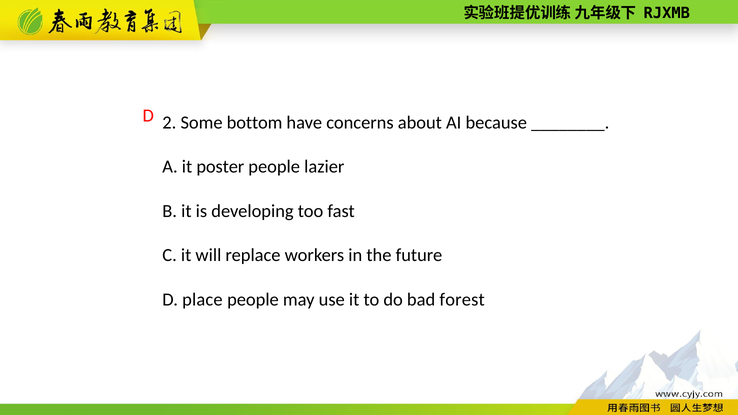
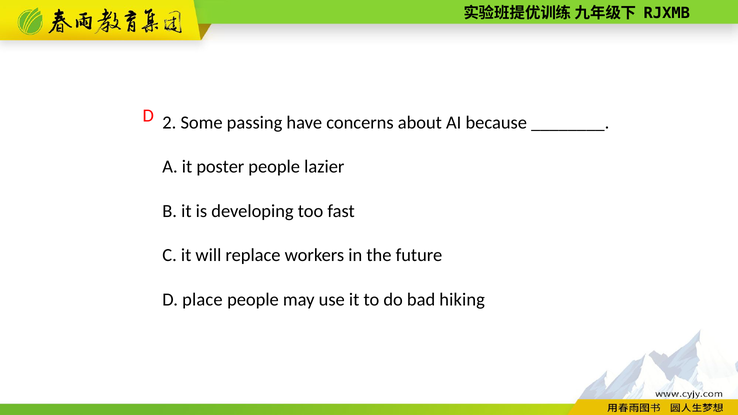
bottom: bottom -> passing
forest: forest -> hiking
